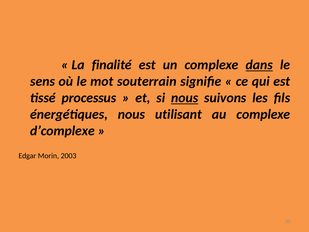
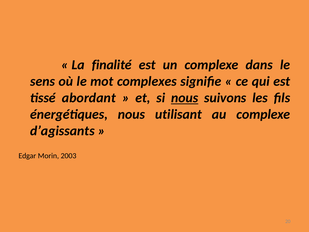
dans underline: present -> none
souterrain: souterrain -> complexes
processus: processus -> abordant
d’complexe: d’complexe -> d’agissants
